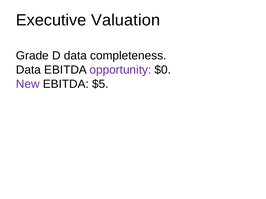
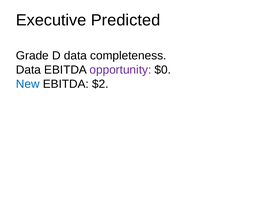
Valuation: Valuation -> Predicted
New colour: purple -> blue
$5: $5 -> $2
